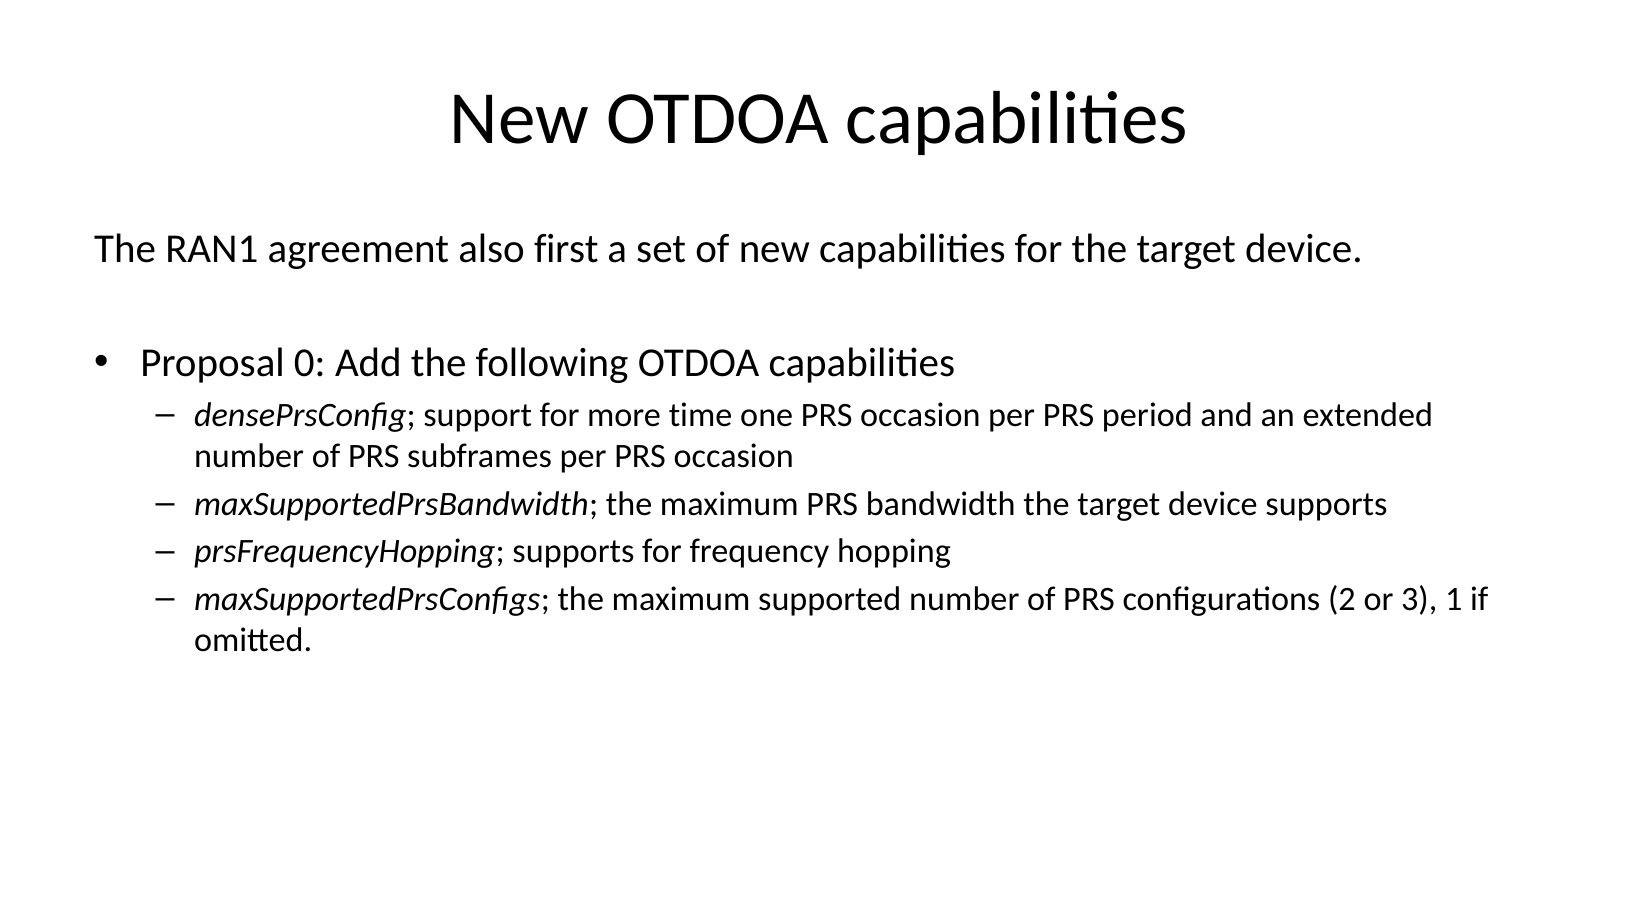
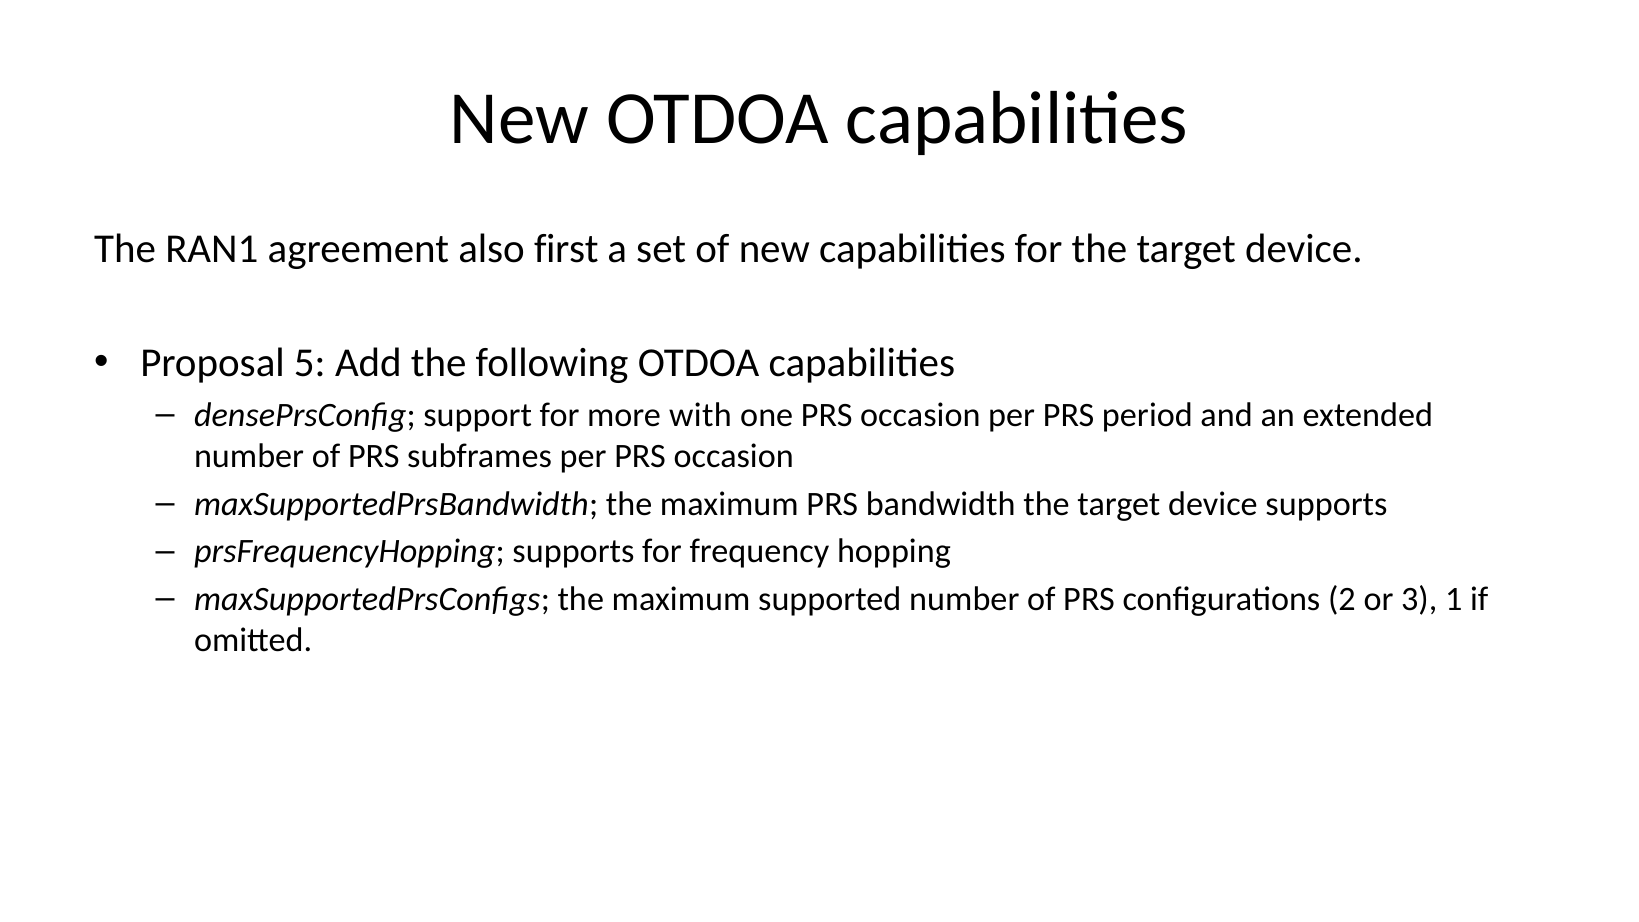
0: 0 -> 5
time: time -> with
